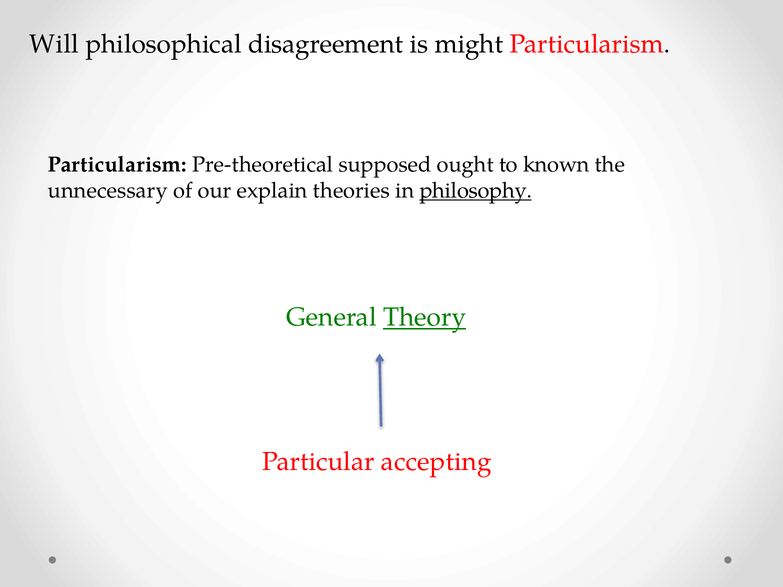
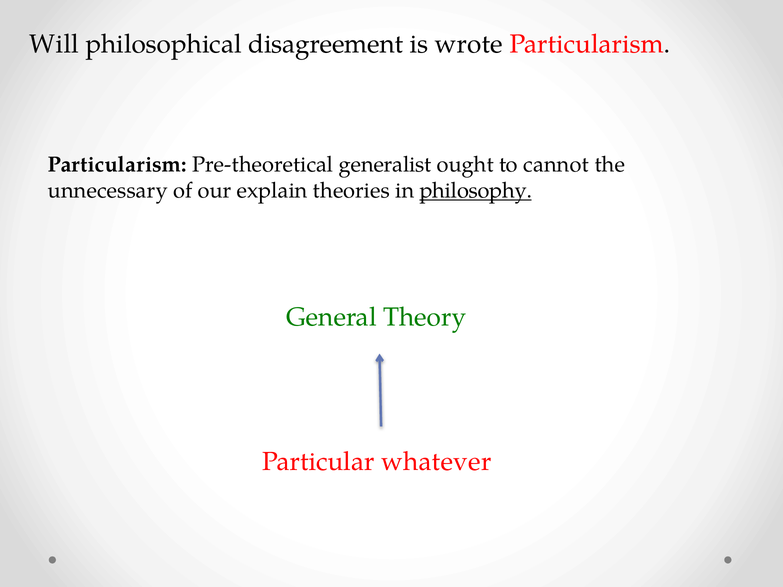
might: might -> wrote
supposed: supposed -> generalist
known: known -> cannot
Theory underline: present -> none
accepting: accepting -> whatever
